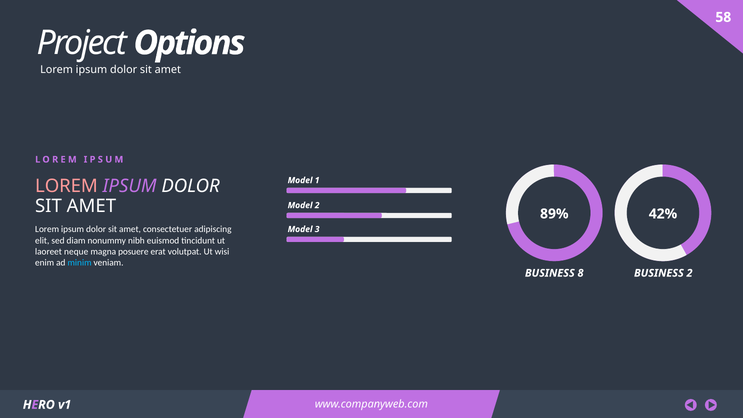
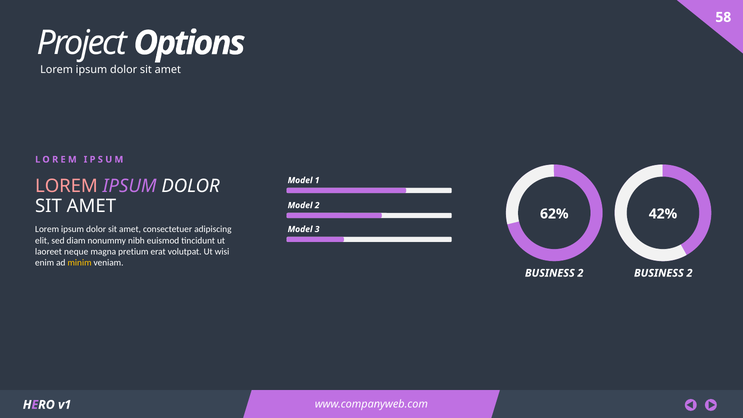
89%: 89% -> 62%
posuere: posuere -> pretium
minim colour: light blue -> yellow
8 at (580, 273): 8 -> 2
